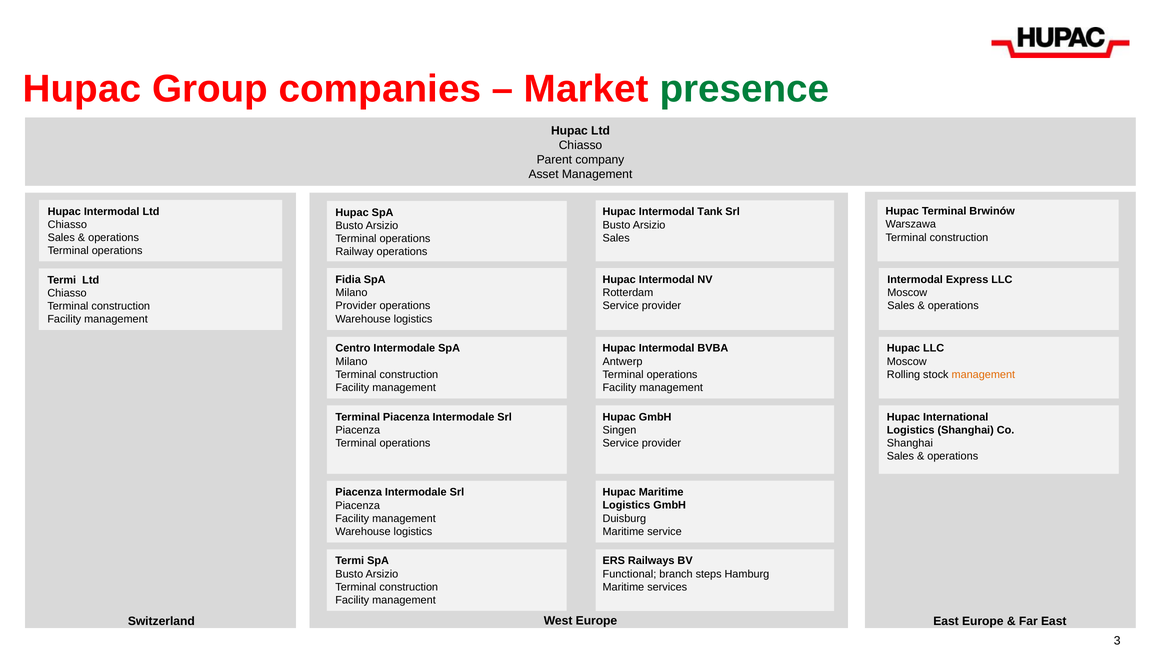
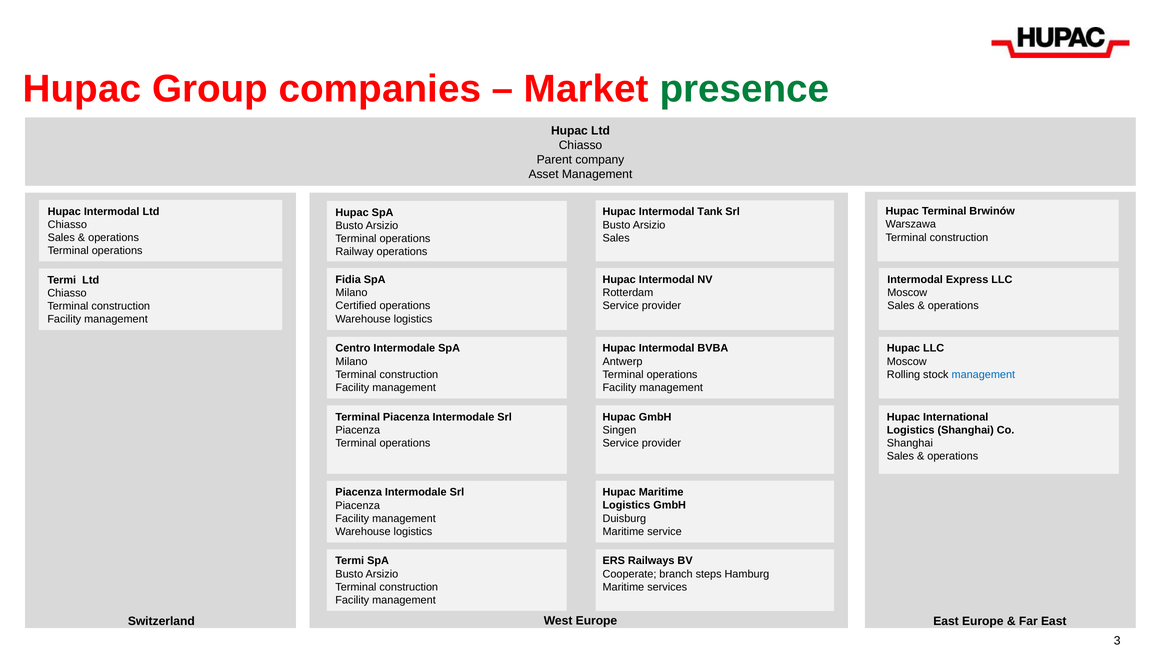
Provider at (356, 306): Provider -> Certified
management at (983, 375) colour: orange -> blue
Functional: Functional -> Cooperate
